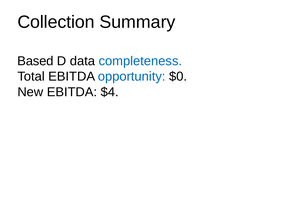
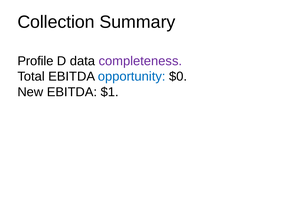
Based: Based -> Profile
completeness colour: blue -> purple
$4: $4 -> $1
